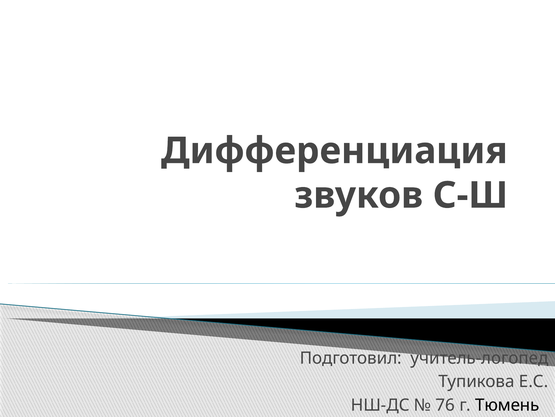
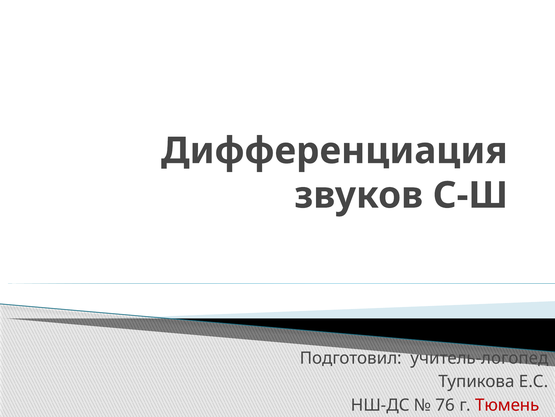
Тюмень colour: black -> red
